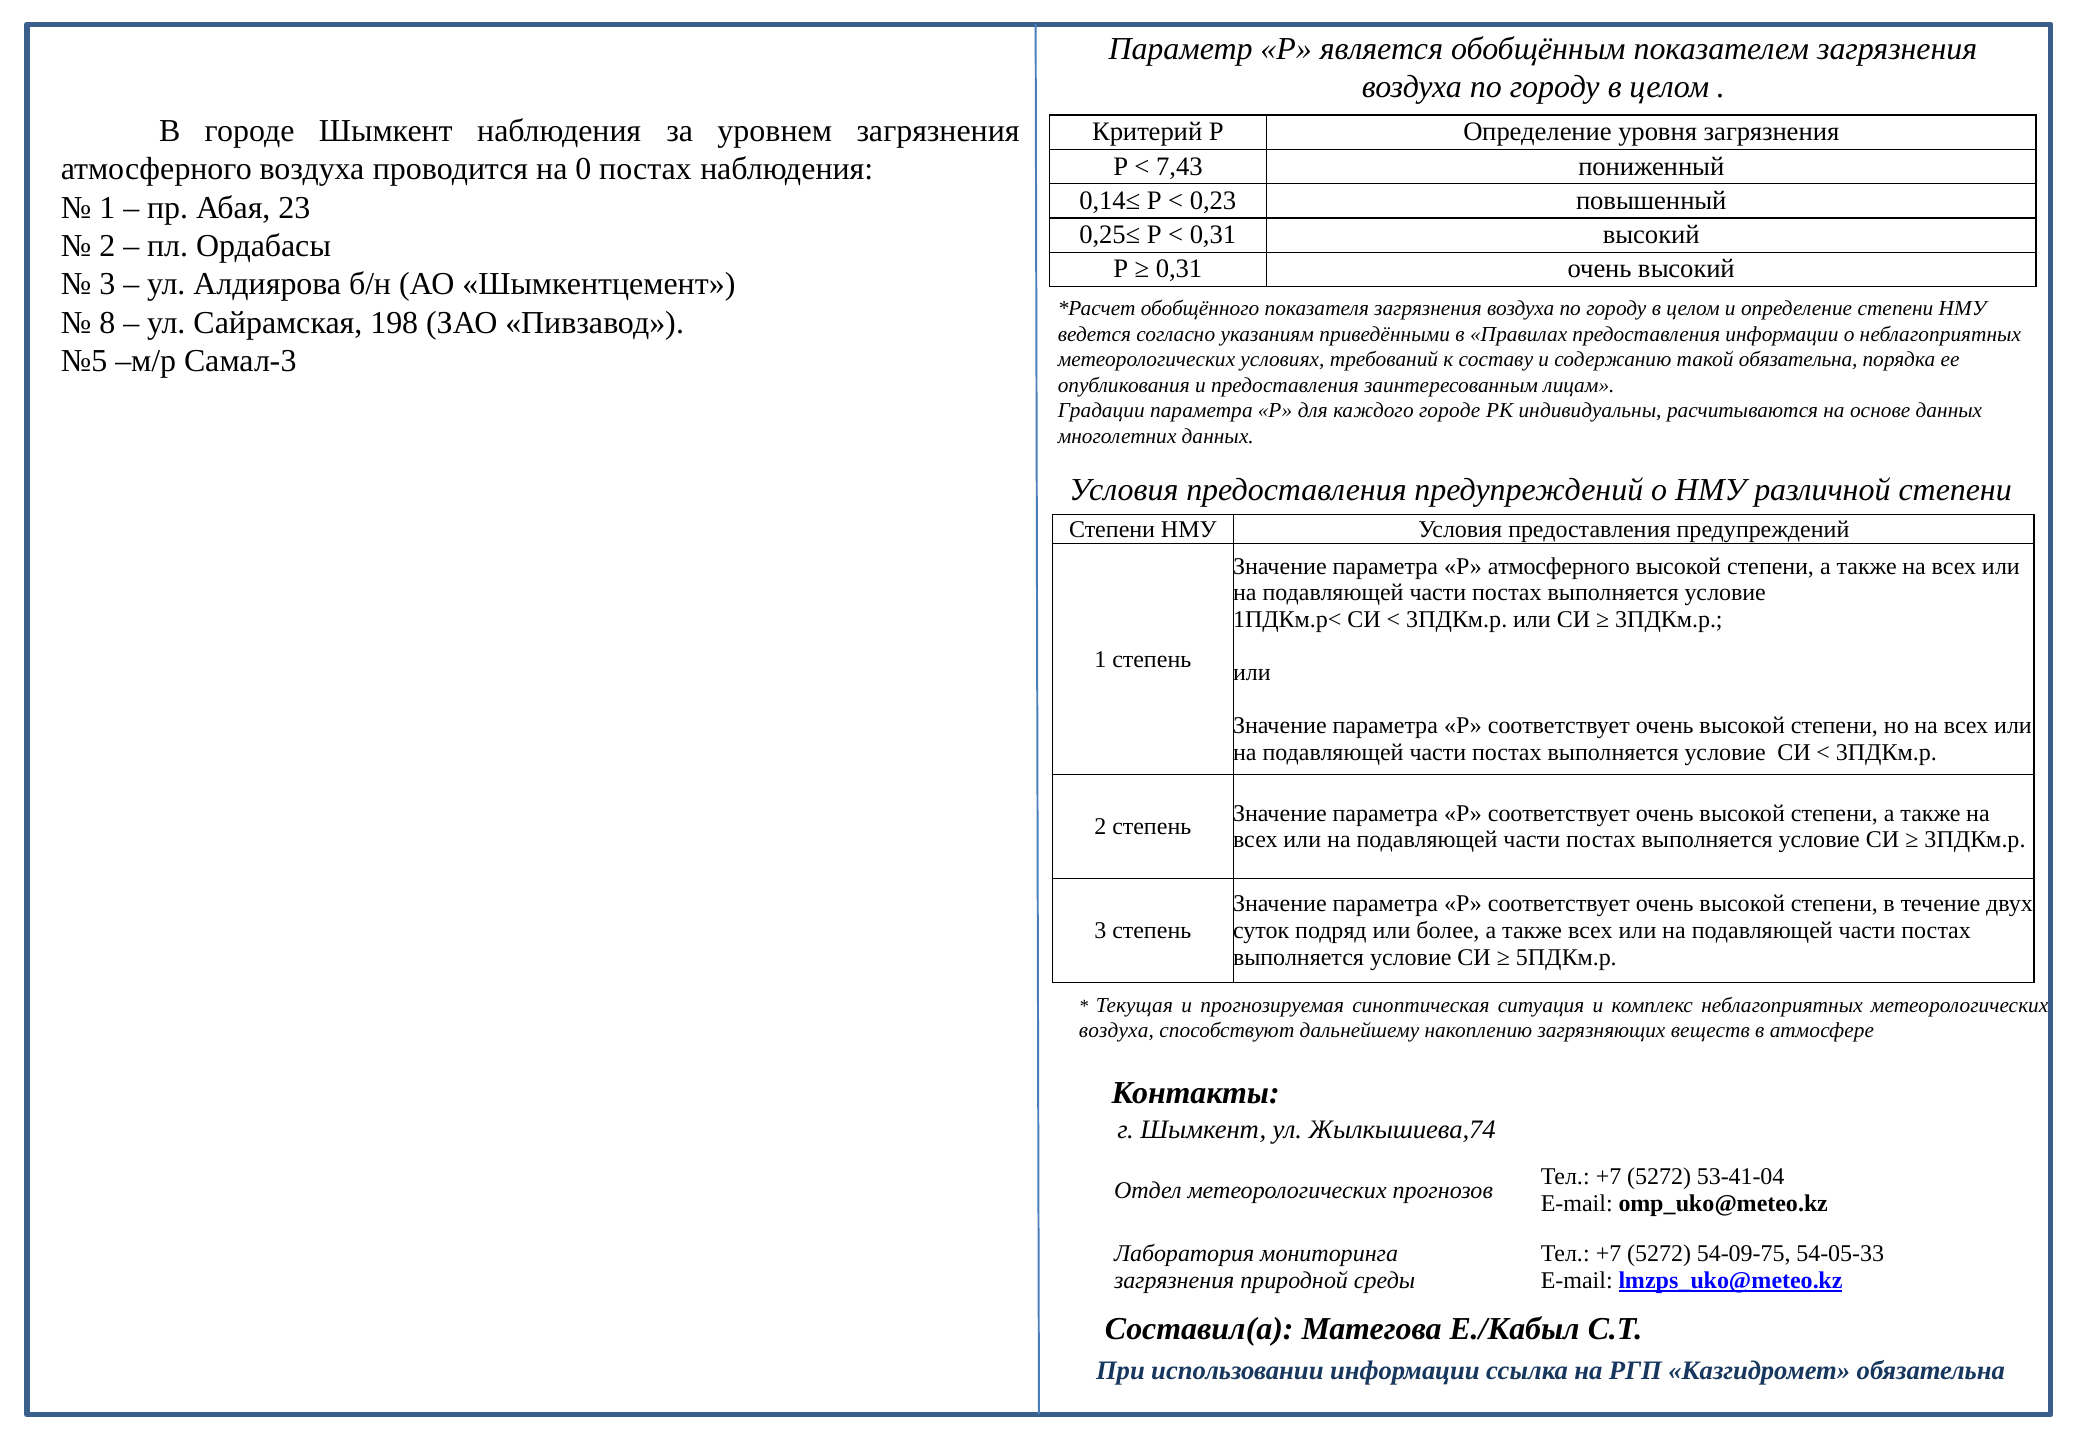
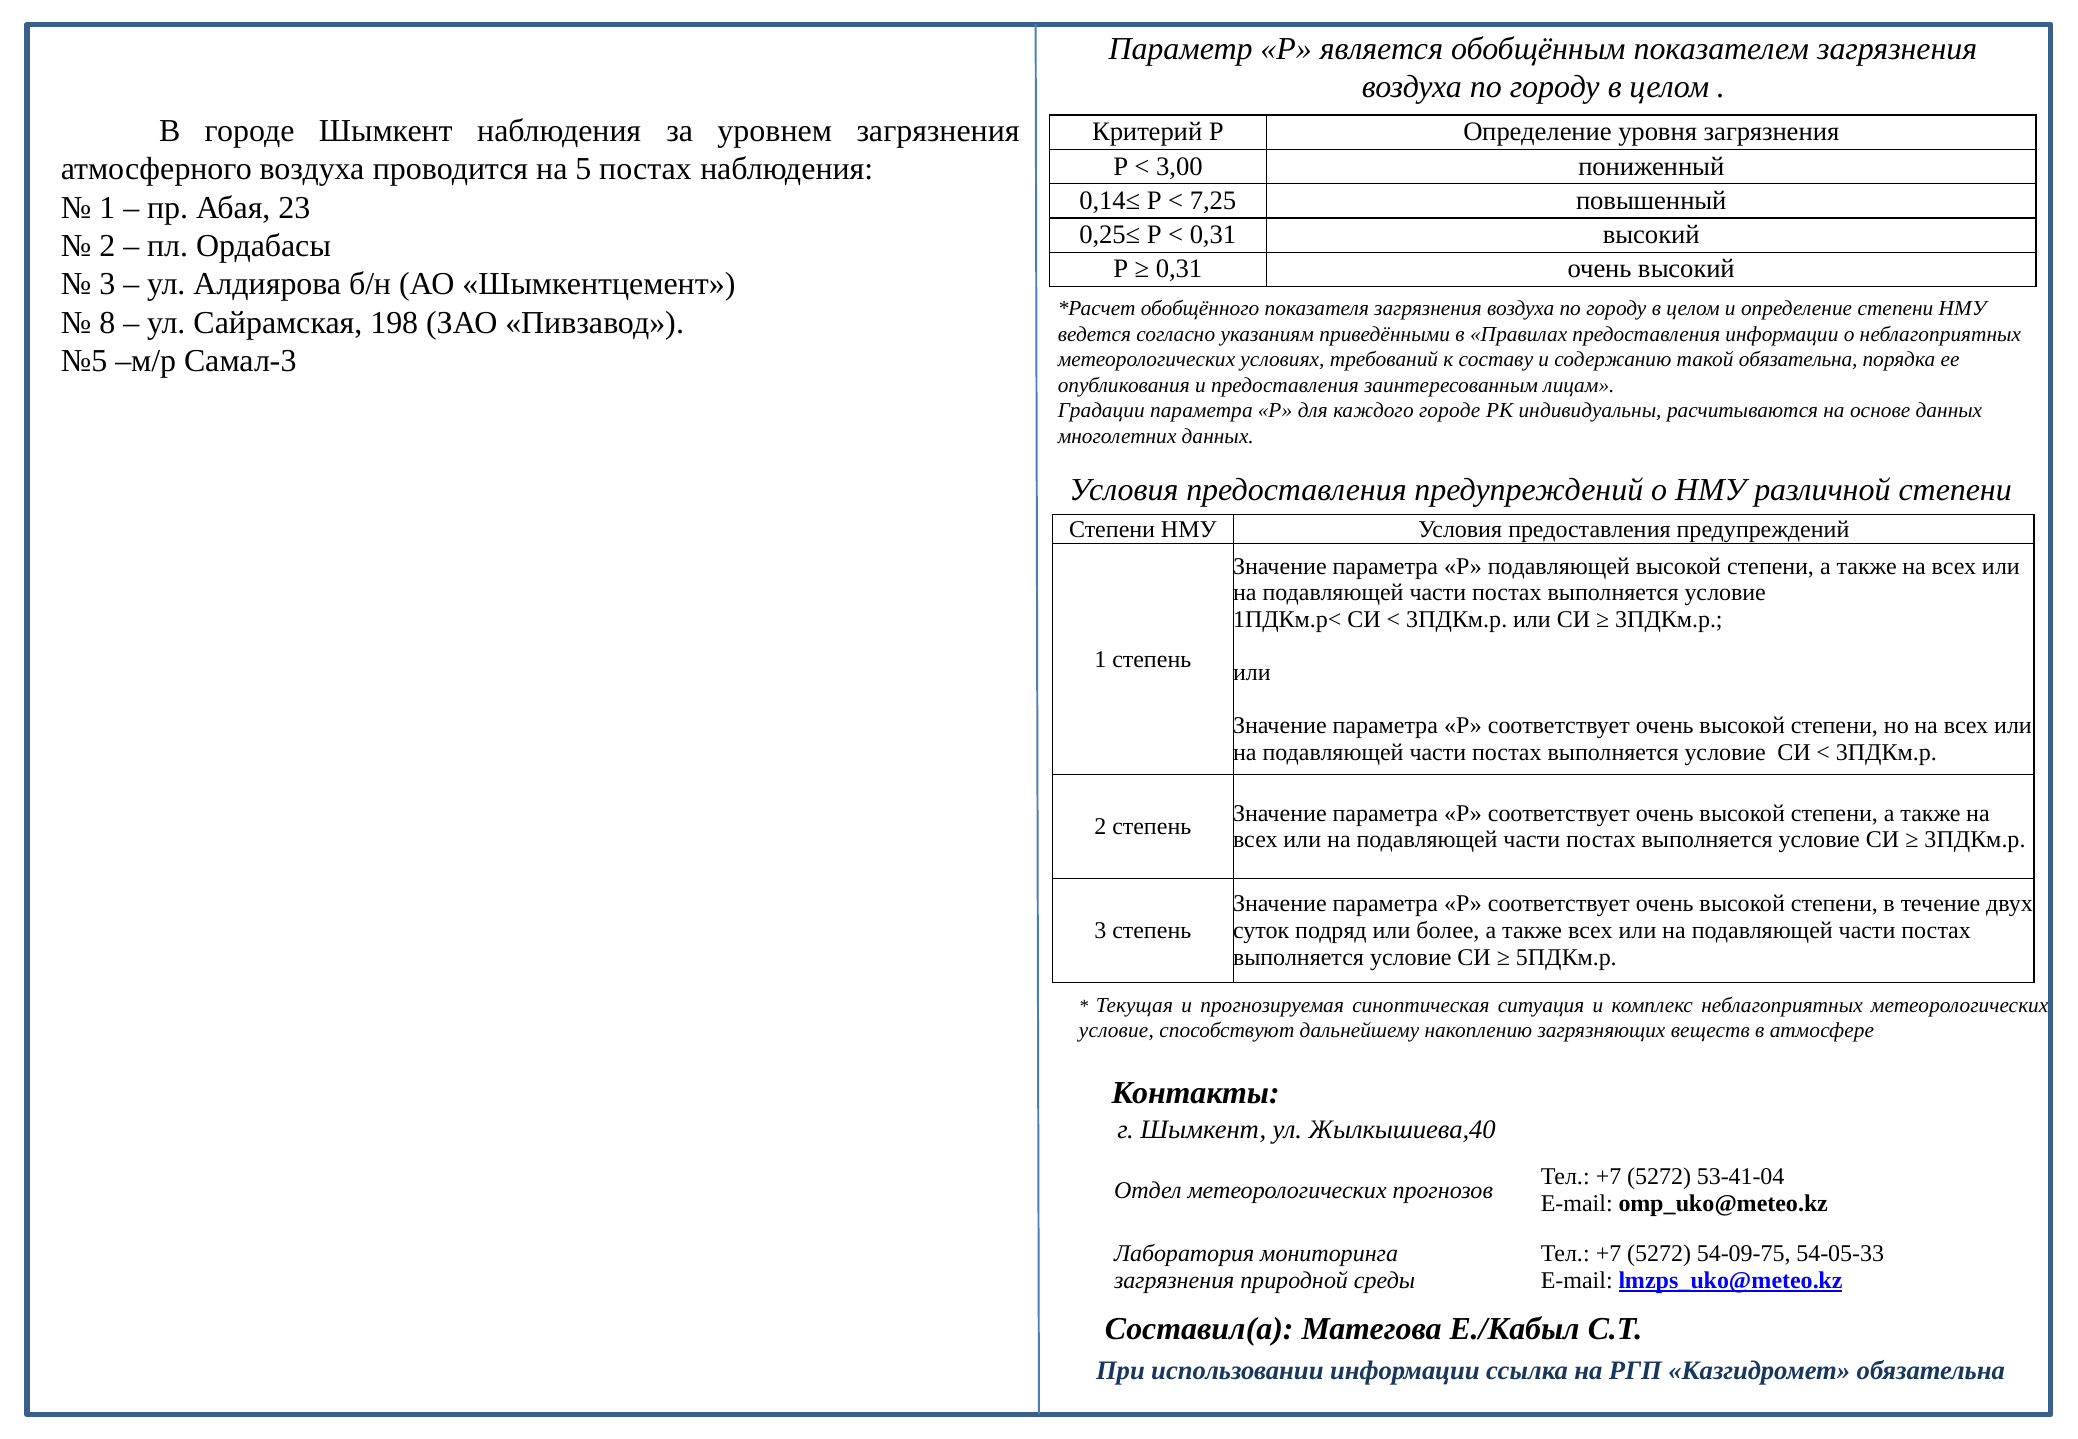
7,43: 7,43 -> 3,00
0: 0 -> 5
0,23: 0,23 -> 7,25
Р атмосферного: атмосферного -> подавляющей
воздуха at (1116, 1030): воздуха -> условие
Жылкышиева,74: Жылкышиева,74 -> Жылкышиева,40
